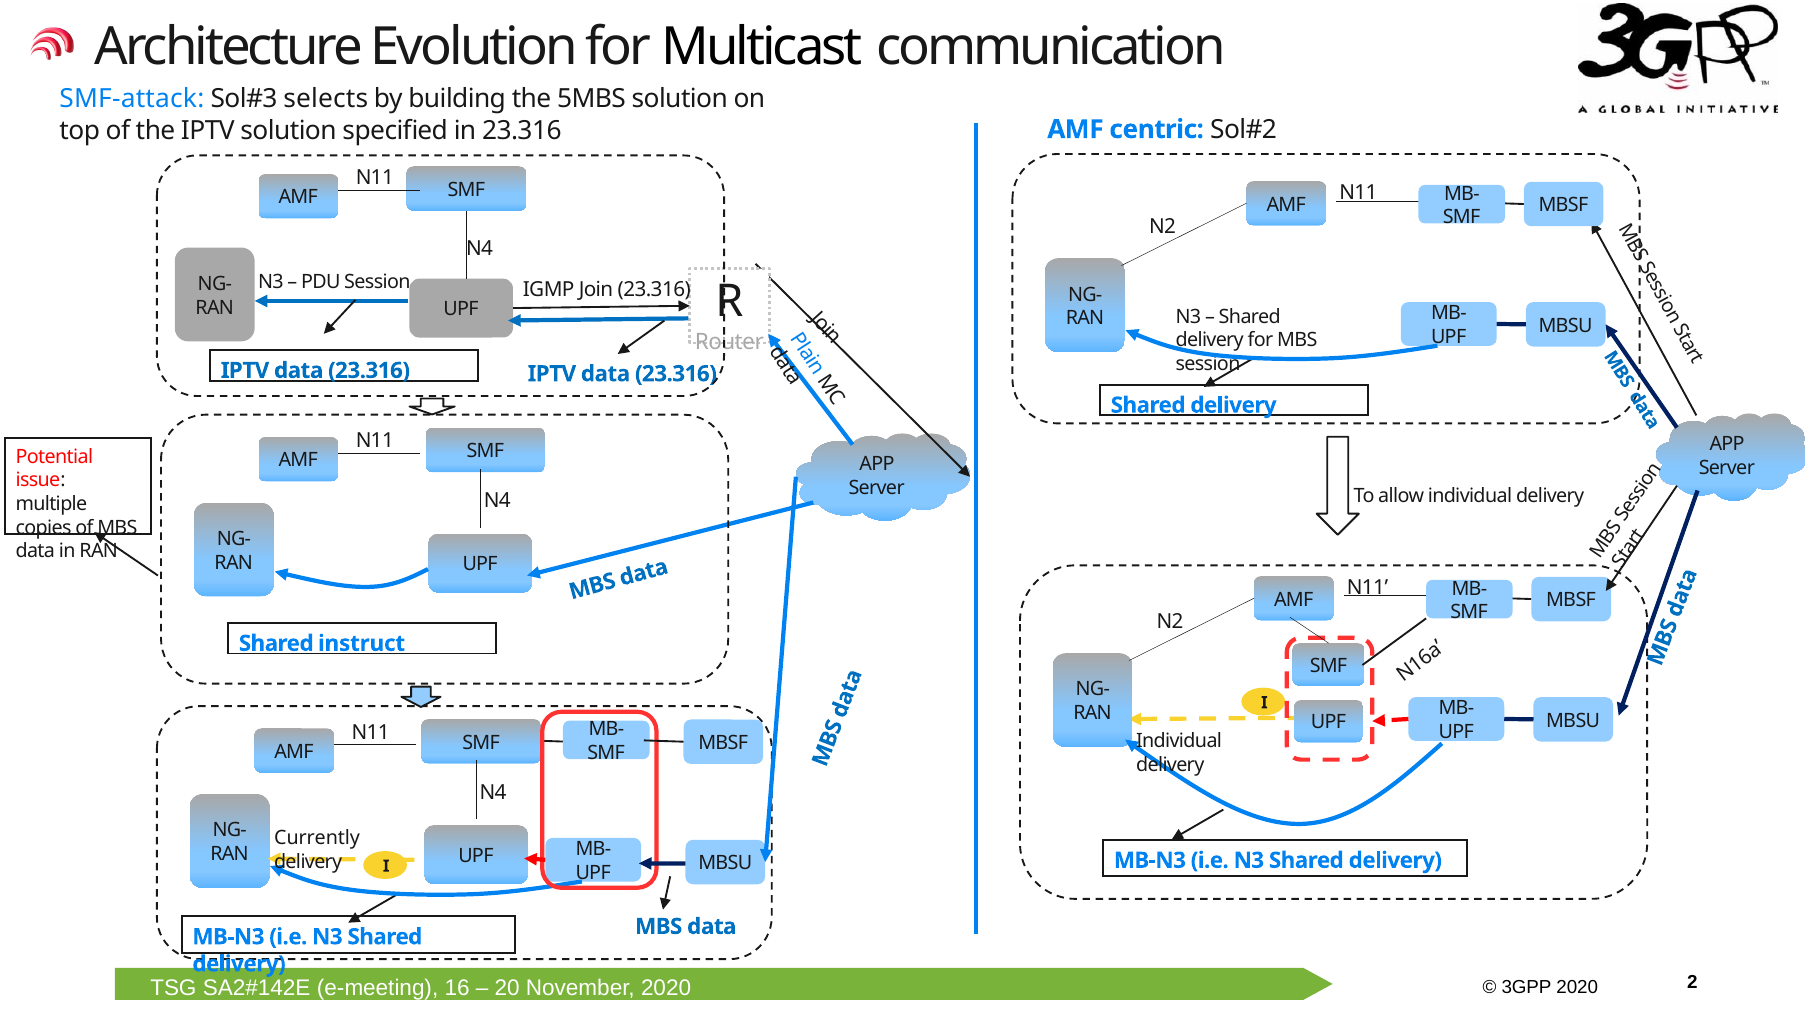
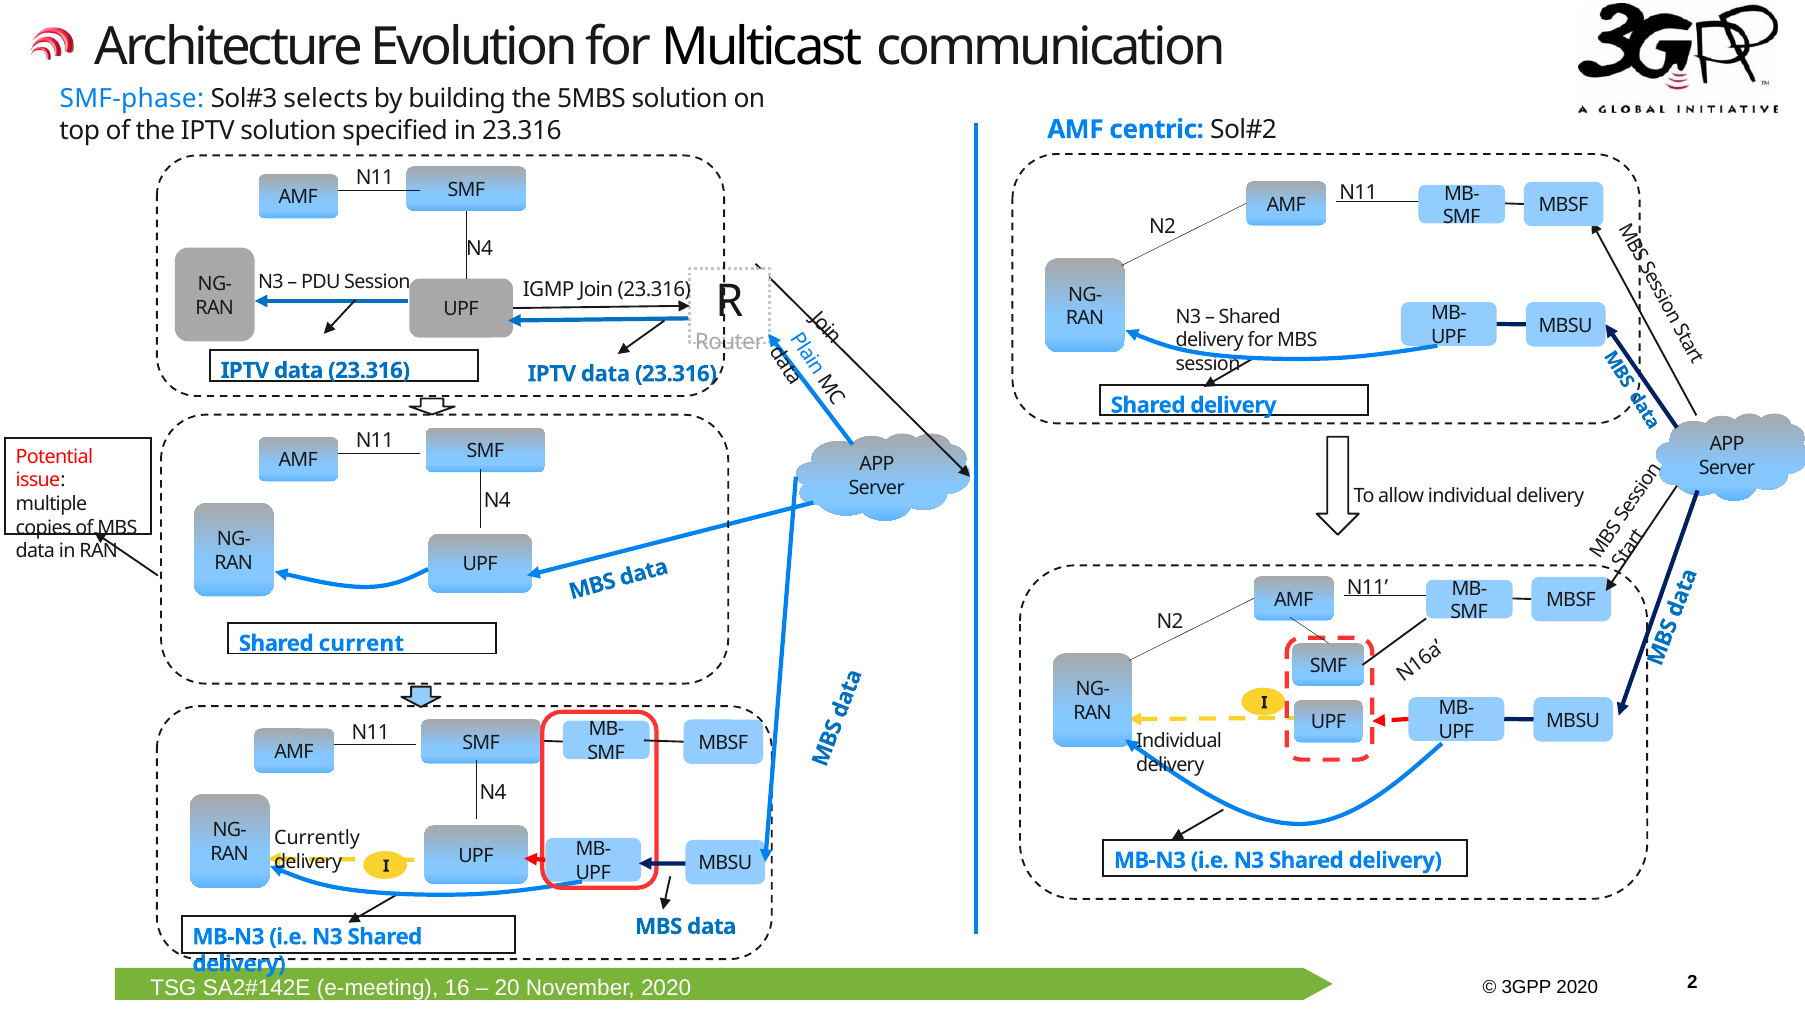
SMF-attack: SMF-attack -> SMF-phase
instruct: instruct -> current
